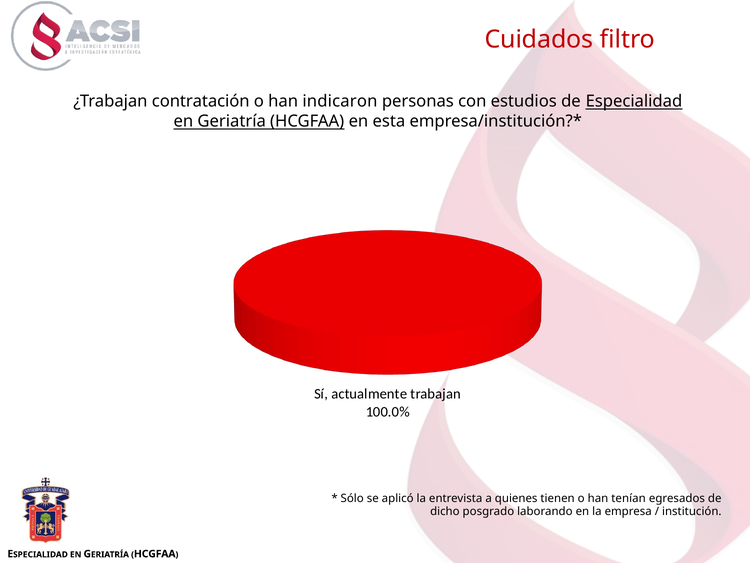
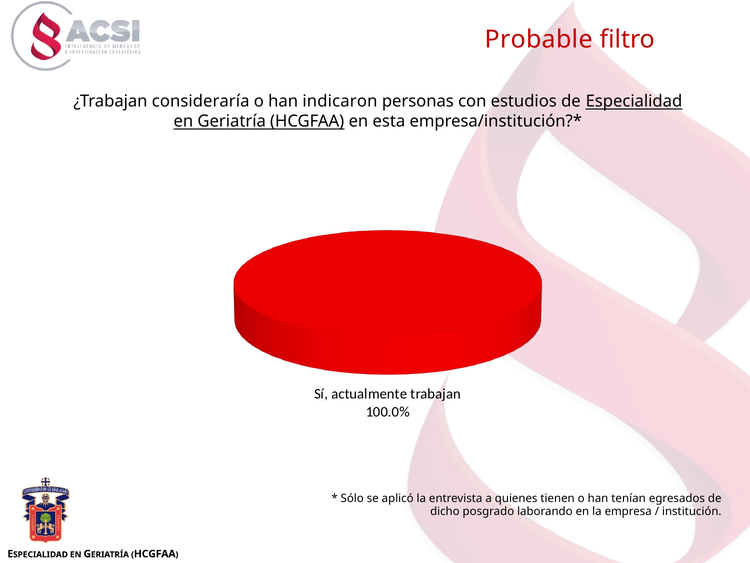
Cuidados: Cuidados -> Probable
contratación: contratación -> consideraría
